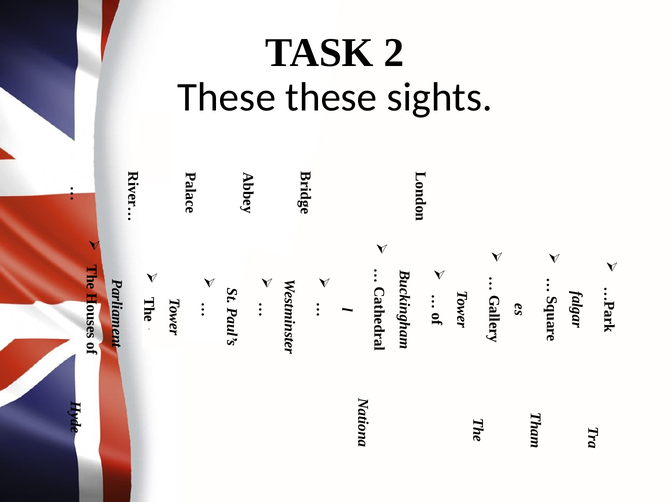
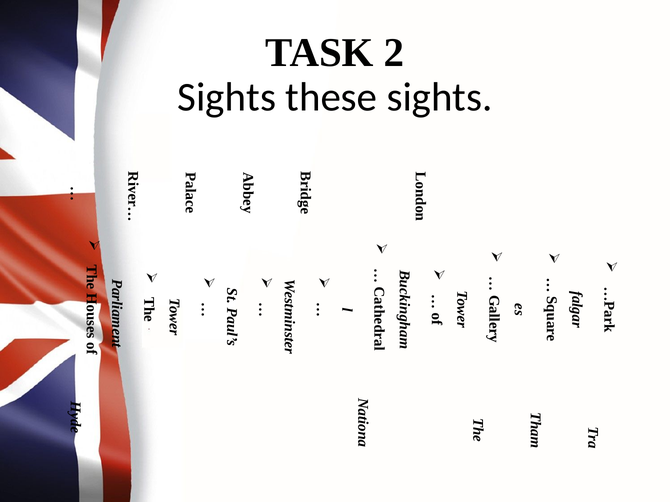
These at (227, 97): These -> Sights
